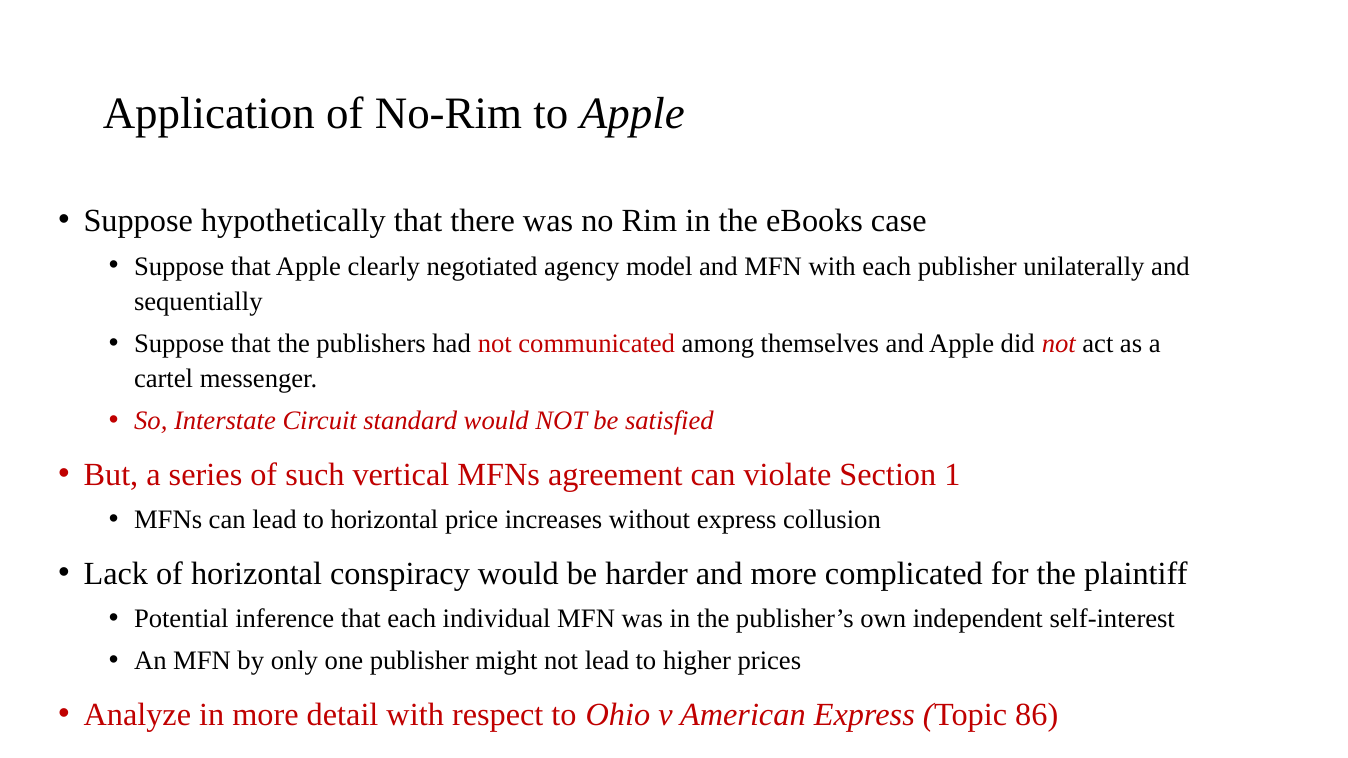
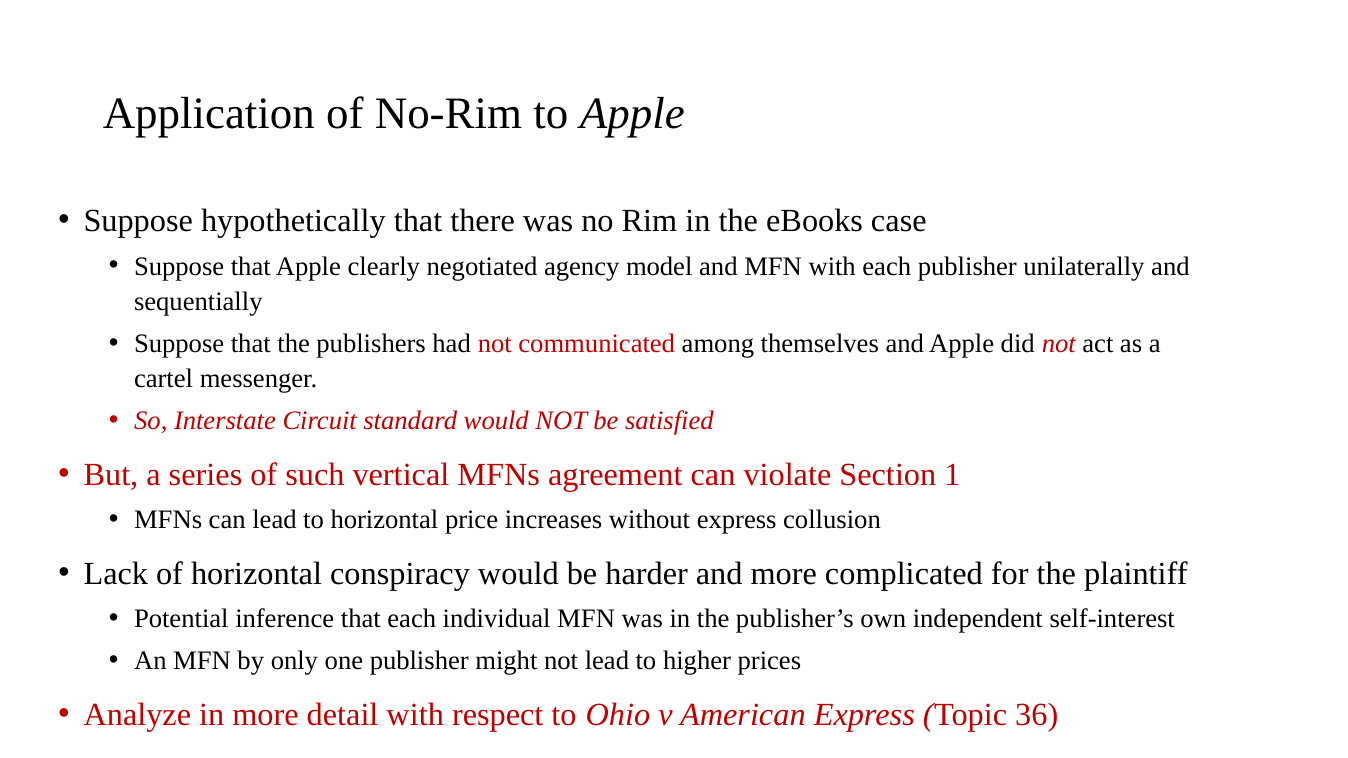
86: 86 -> 36
